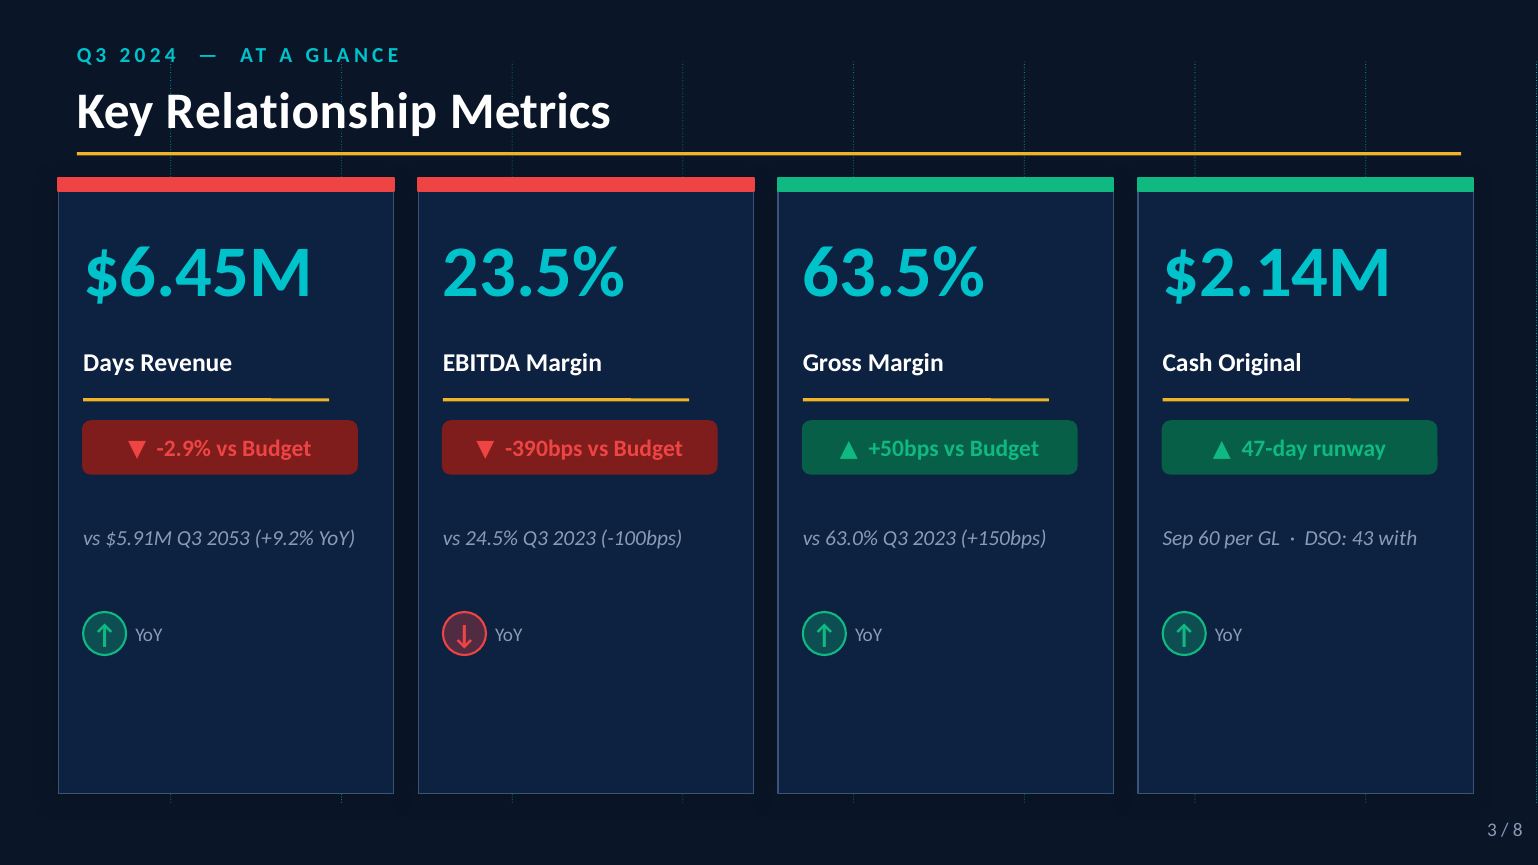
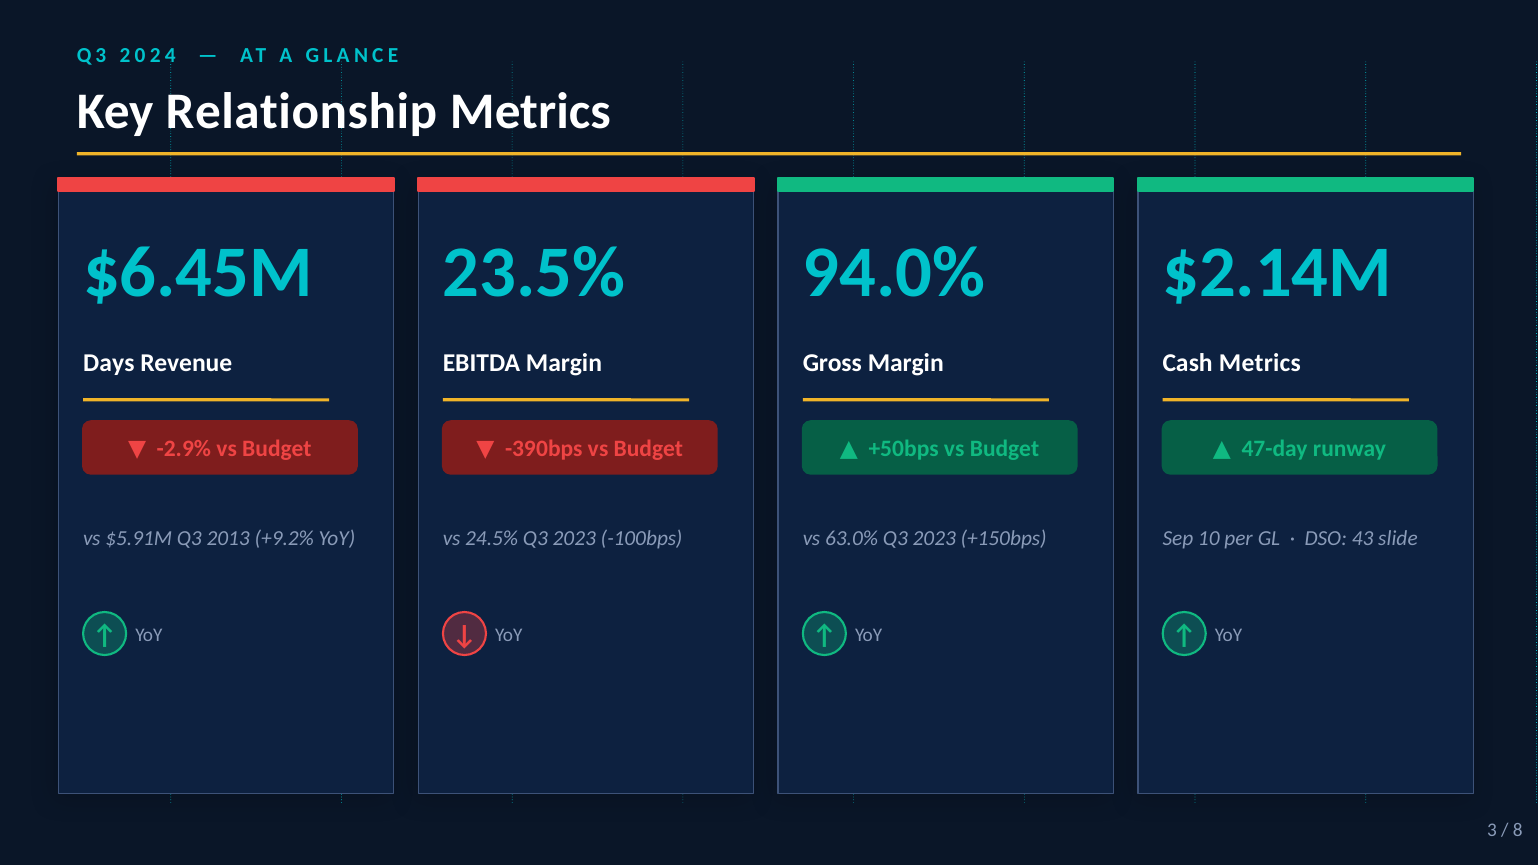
63.5%: 63.5% -> 94.0%
Cash Original: Original -> Metrics
2053: 2053 -> 2013
60: 60 -> 10
with: with -> slide
